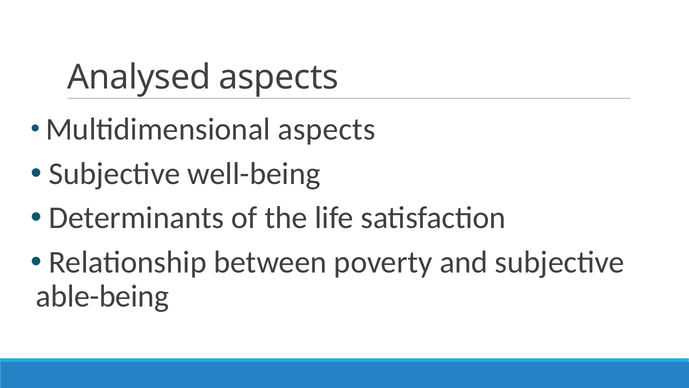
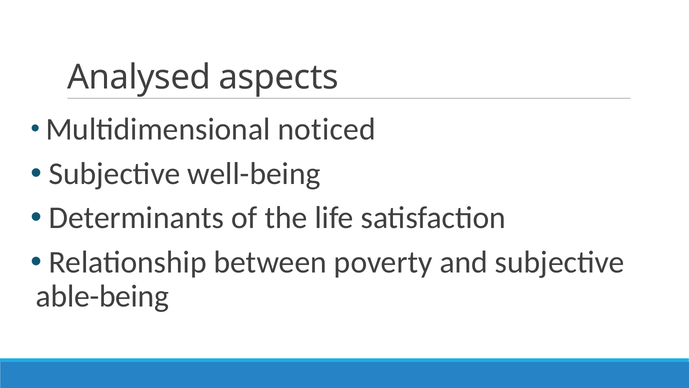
Multidimensional aspects: aspects -> noticed
